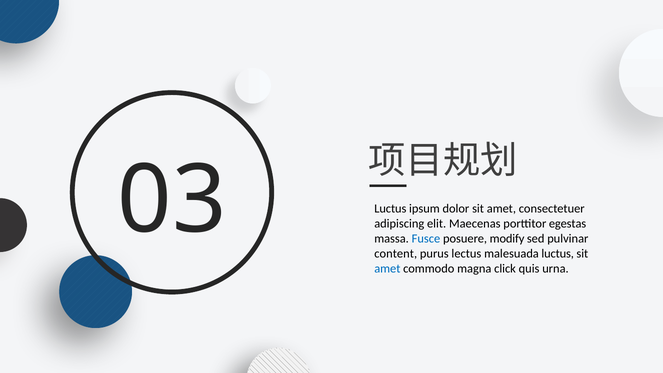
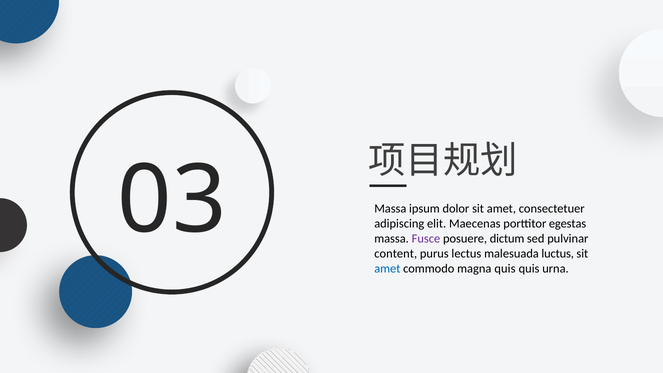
Luctus at (390, 209): Luctus -> Massa
Fusce colour: blue -> purple
modify: modify -> dictum
magna click: click -> quis
